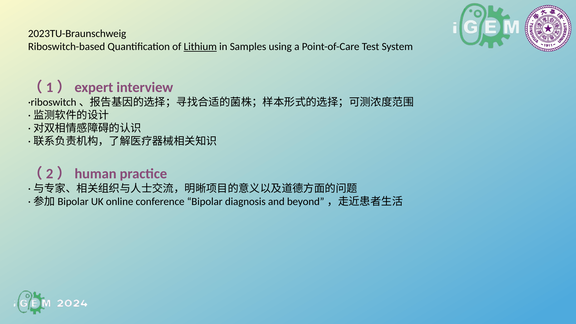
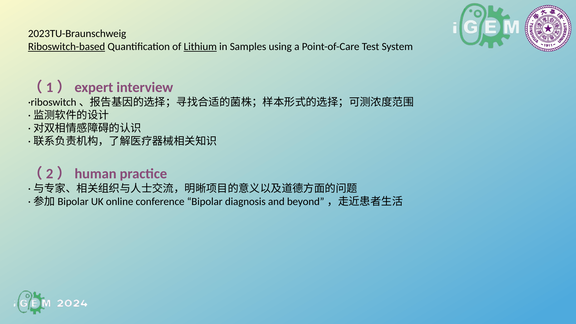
Riboswitch-based underline: none -> present
